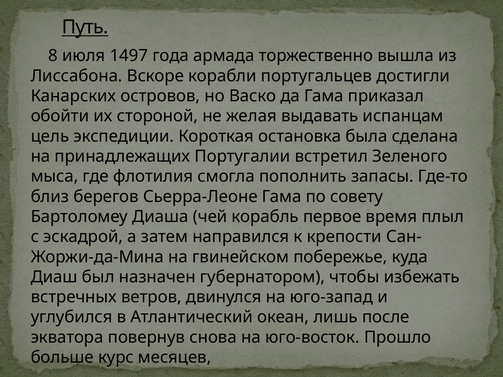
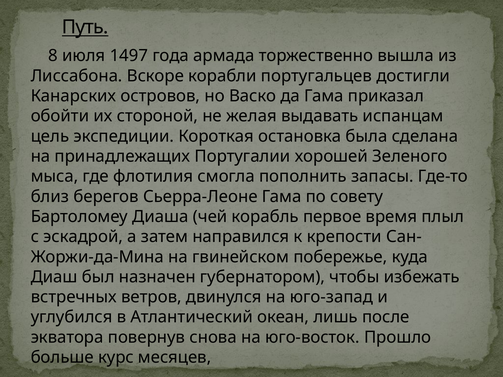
встретил: встретил -> хорошей
